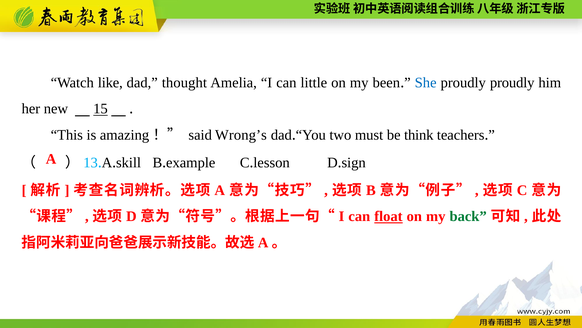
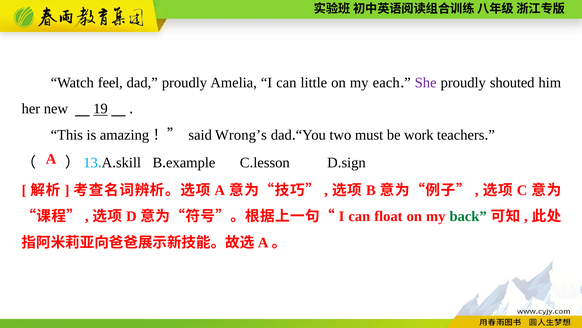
like: like -> feel
dad thought: thought -> proudly
been: been -> each
She colour: blue -> purple
proudly proudly: proudly -> shouted
15: 15 -> 19
think: think -> work
float underline: present -> none
